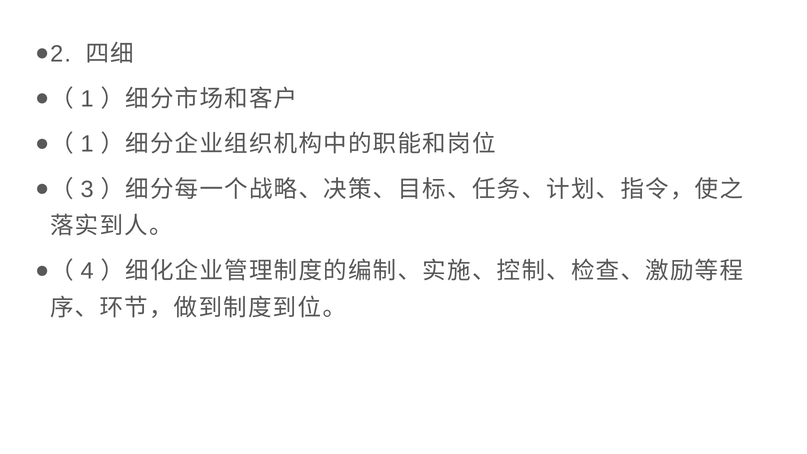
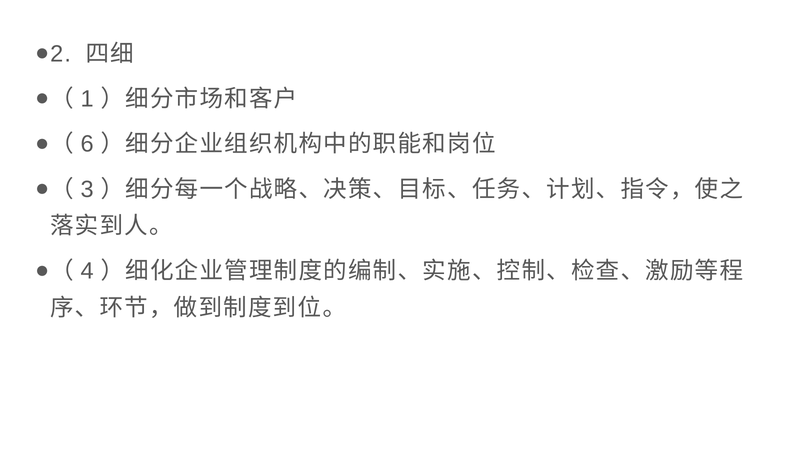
1 at (87, 144): 1 -> 6
